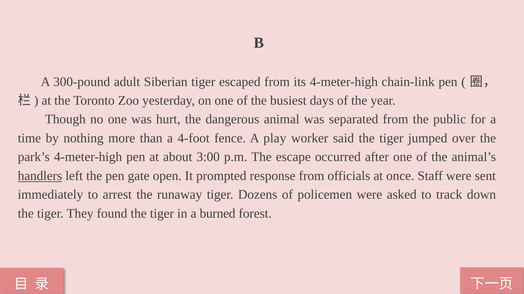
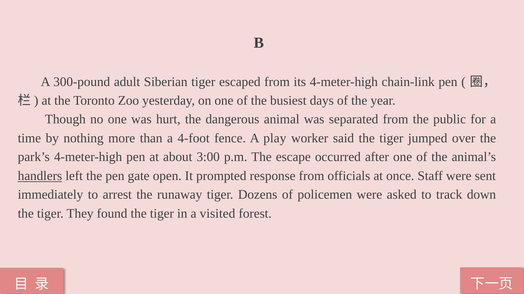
burned: burned -> visited
